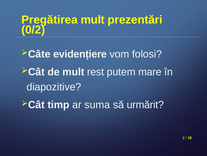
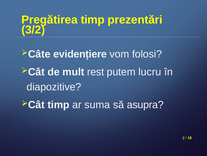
Pregătirea mult: mult -> timp
0/2: 0/2 -> 3/2
mare: mare -> lucru
urmărit: urmărit -> asupra
